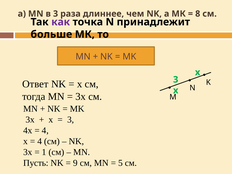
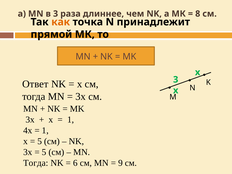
как colour: purple -> orange
больше: больше -> прямой
3 at (71, 120): 3 -> 1
4 at (45, 130): 4 -> 1
4 at (40, 141): 4 -> 5
1 at (44, 152): 1 -> 5
Пусть at (36, 163): Пусть -> Тогда
9: 9 -> 6
5: 5 -> 9
